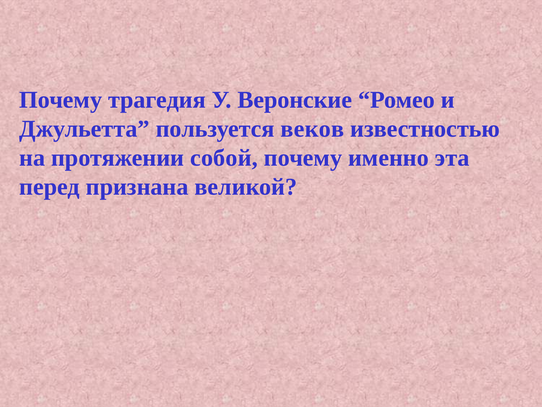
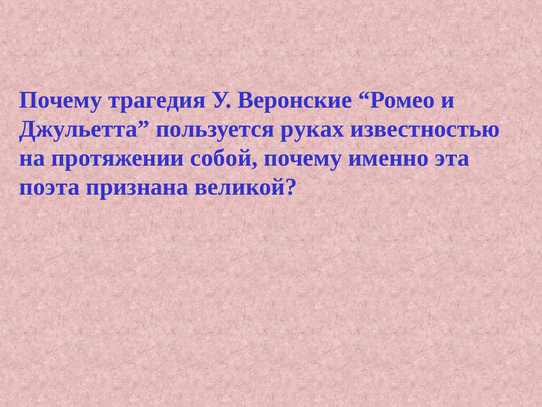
веков: веков -> руках
перед: перед -> поэта
